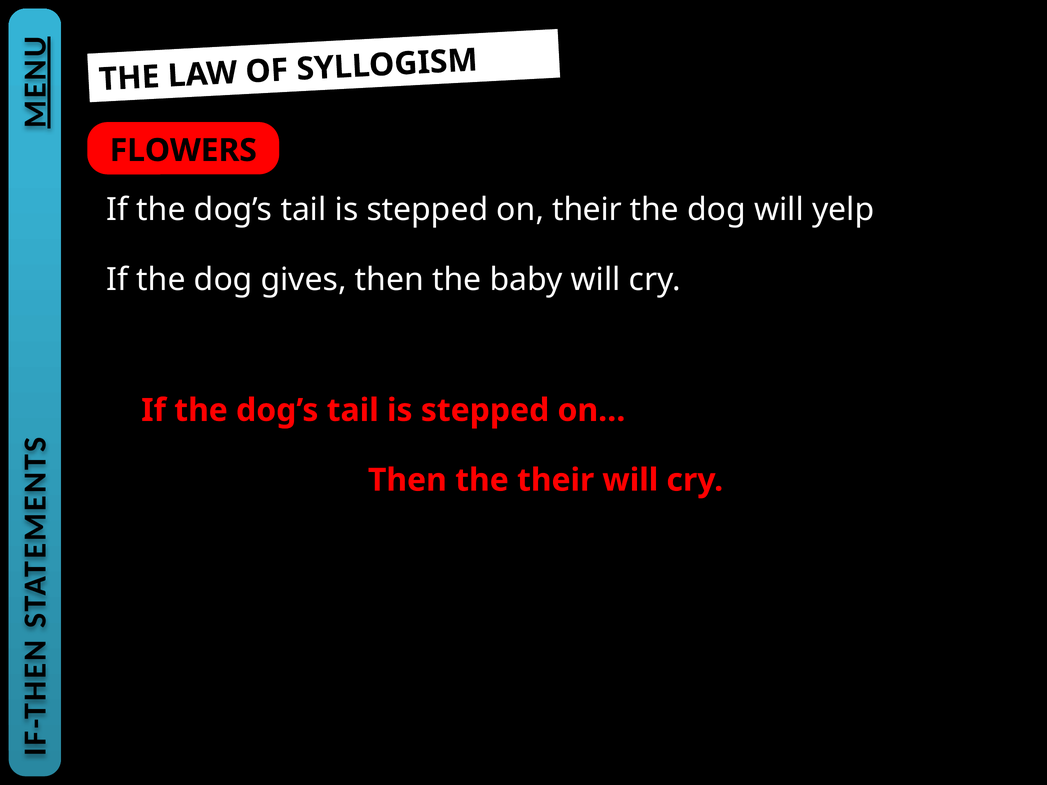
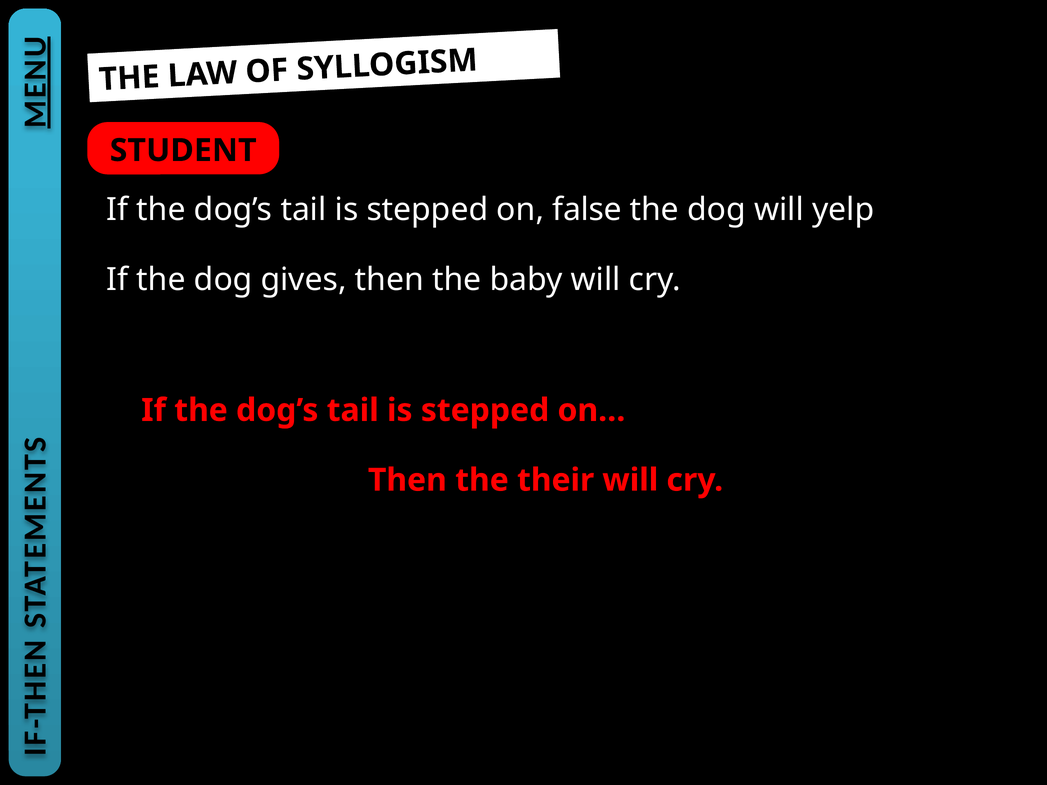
FLOWERS: FLOWERS -> STUDENT
on their: their -> false
